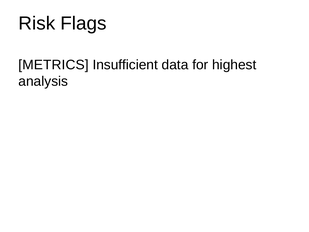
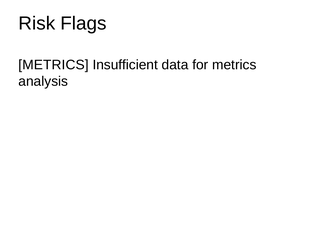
for highest: highest -> metrics
